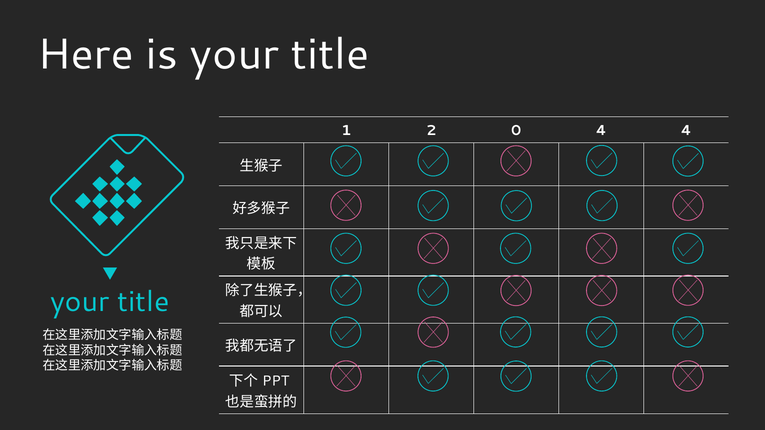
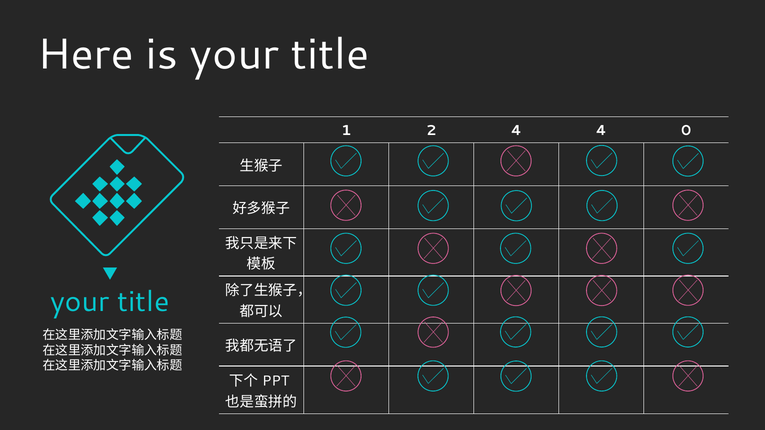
2 0: 0 -> 4
4 4: 4 -> 0
